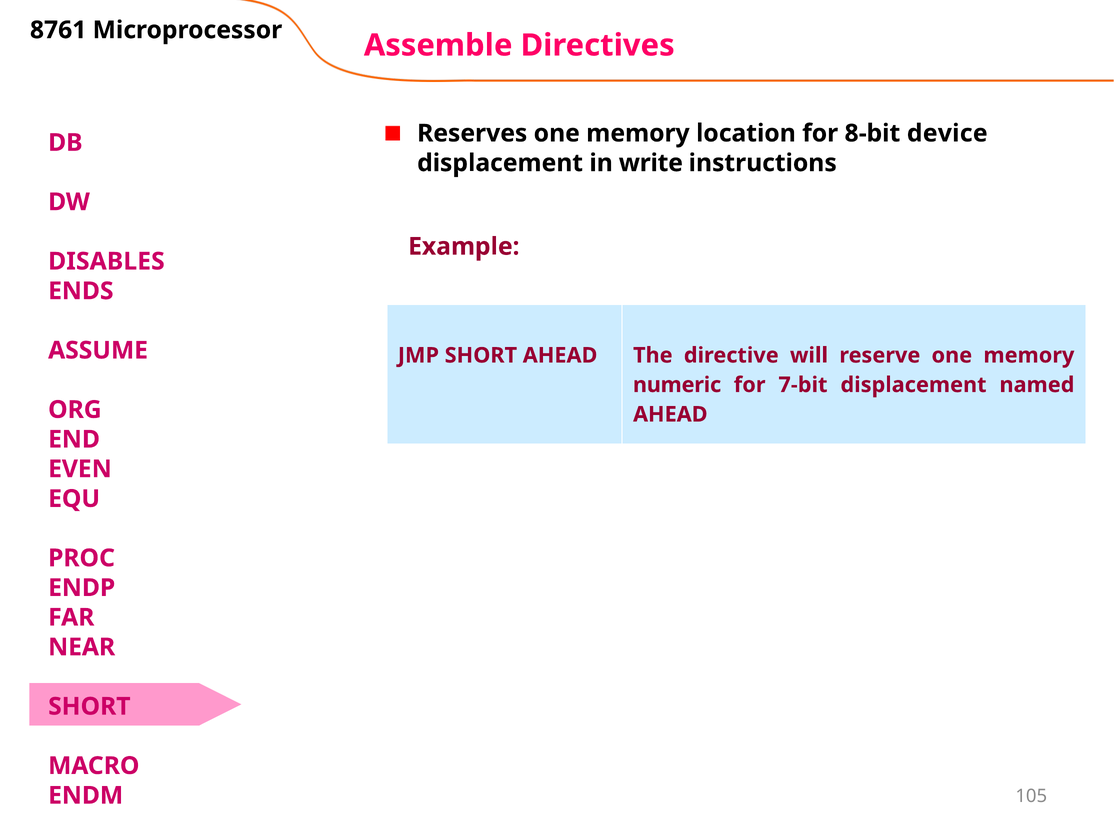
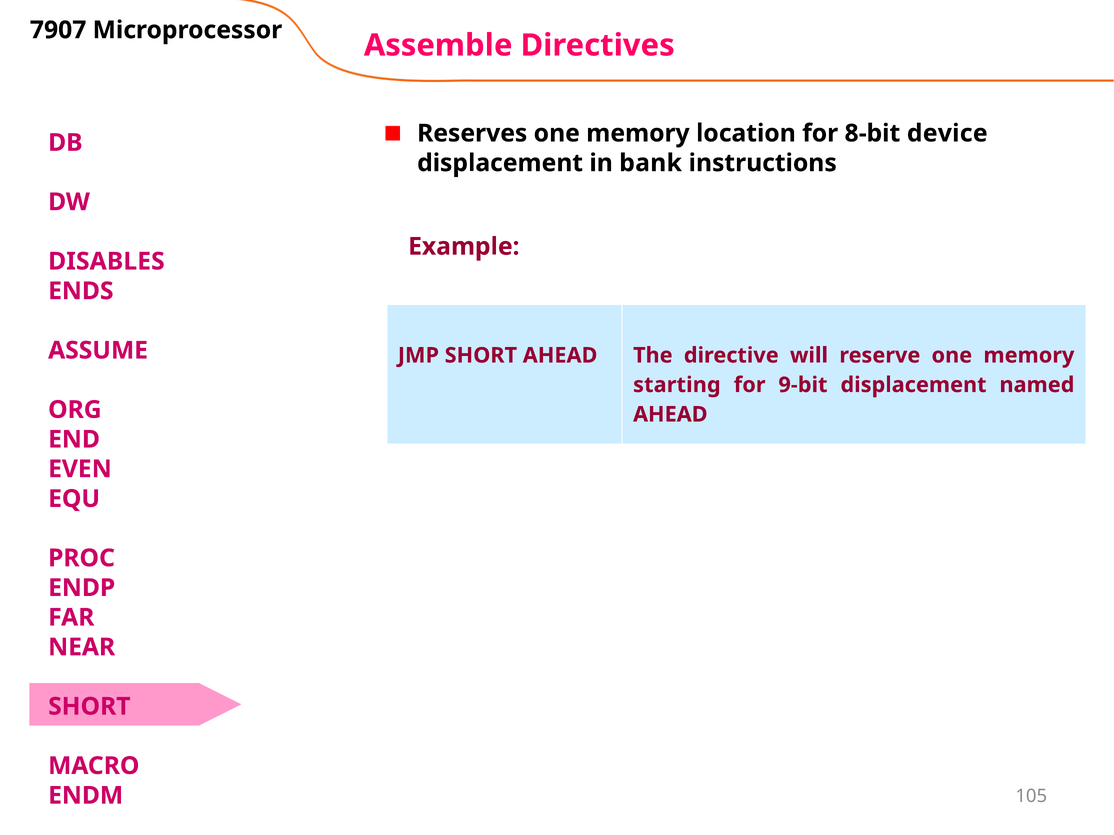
8761: 8761 -> 7907
write: write -> bank
numeric: numeric -> starting
7-bit: 7-bit -> 9-bit
